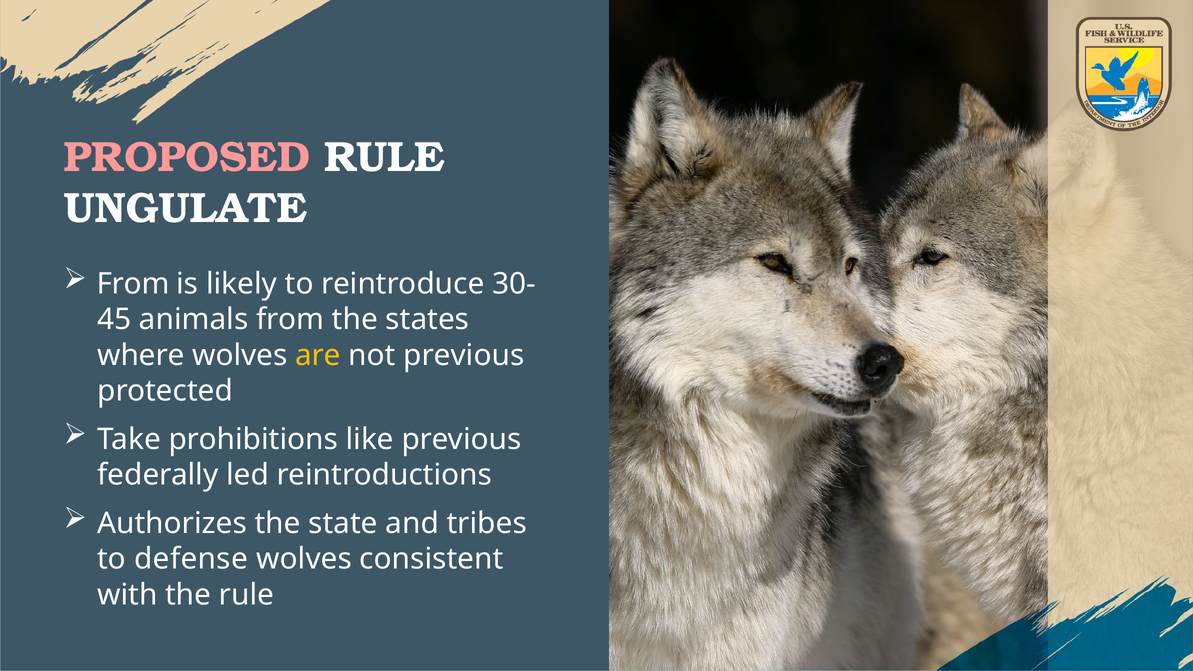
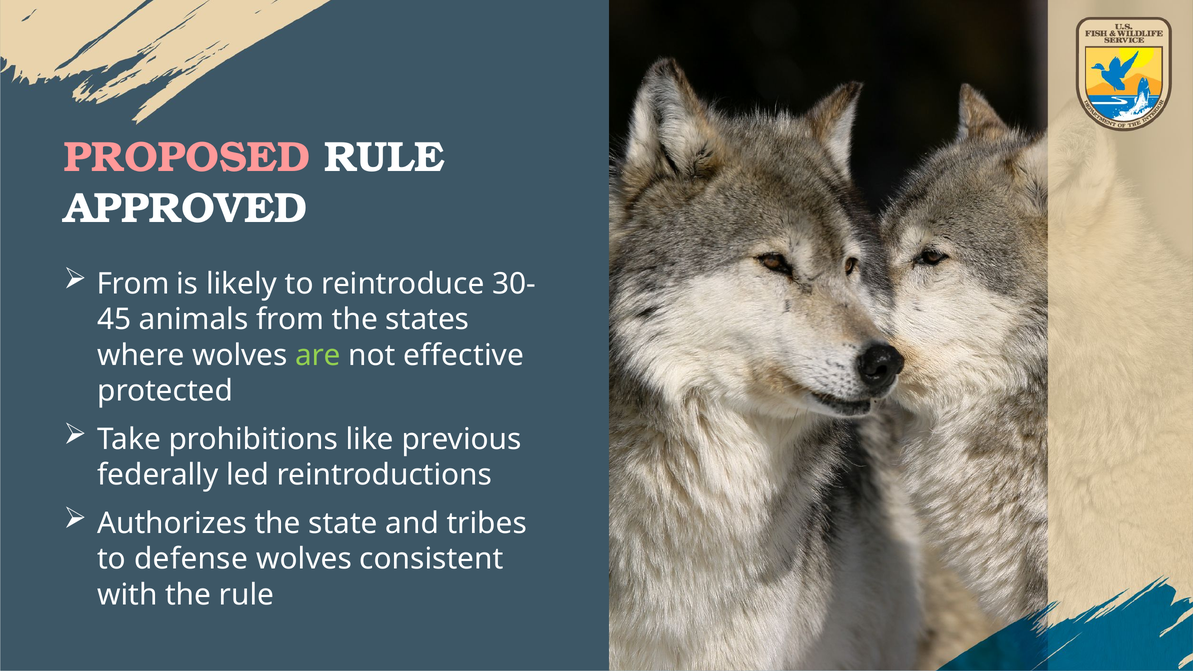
UNGULATE: UNGULATE -> APPROVED
are colour: yellow -> light green
not previous: previous -> effective
